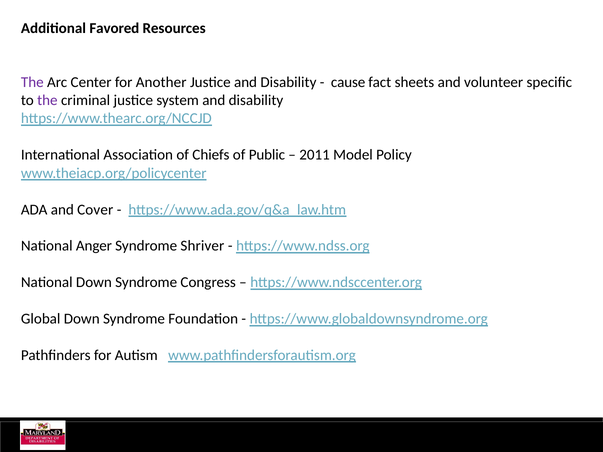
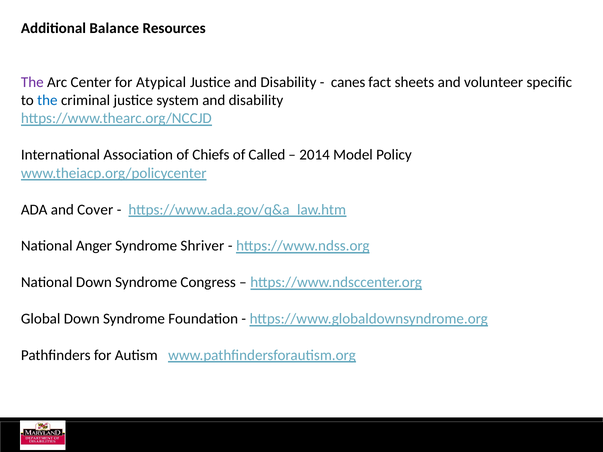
Favored: Favored -> Balance
Another: Another -> Atypical
cause: cause -> canes
the at (47, 101) colour: purple -> blue
Public: Public -> Called
2011: 2011 -> 2014
